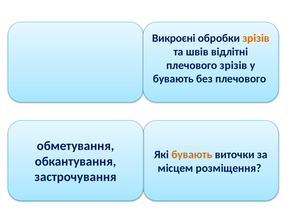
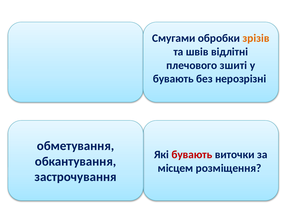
Викроєні: Викроєні -> Смугами
плечового зрізів: зрізів -> зшиті
без плечового: плечового -> нерозрізні
бувають at (192, 155) colour: orange -> red
